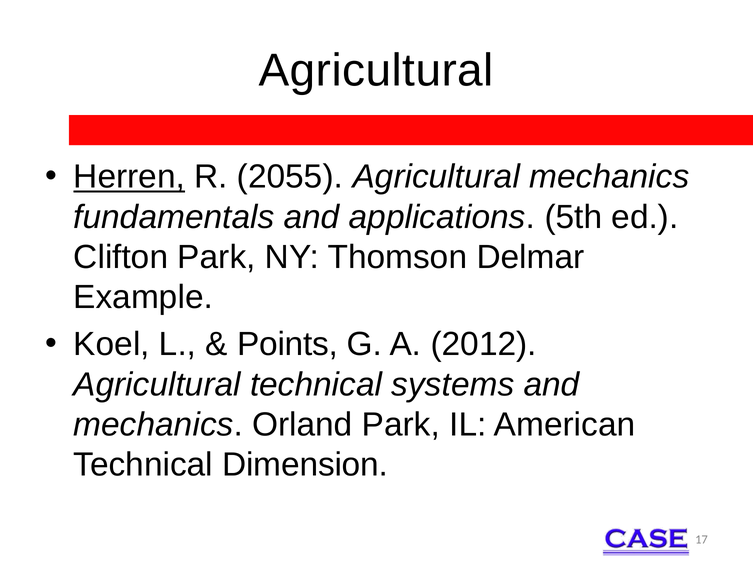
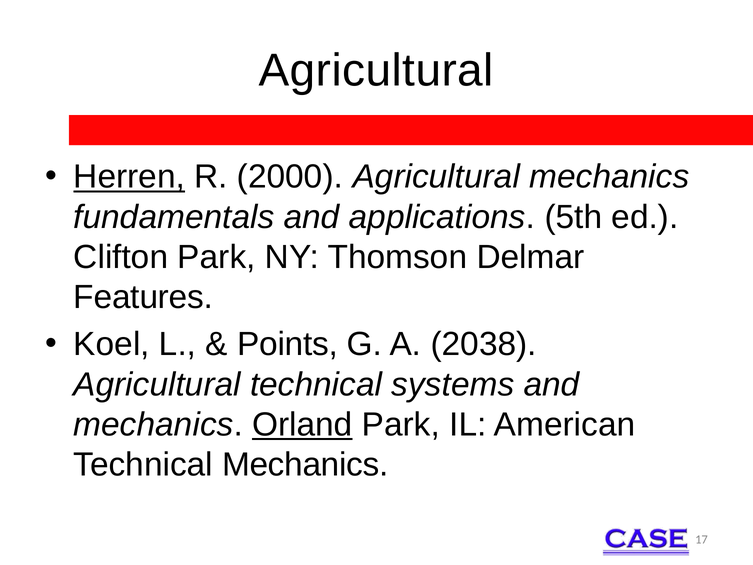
2055: 2055 -> 2000
Example: Example -> Features
2012: 2012 -> 2038
Orland underline: none -> present
Technical Dimension: Dimension -> Mechanics
